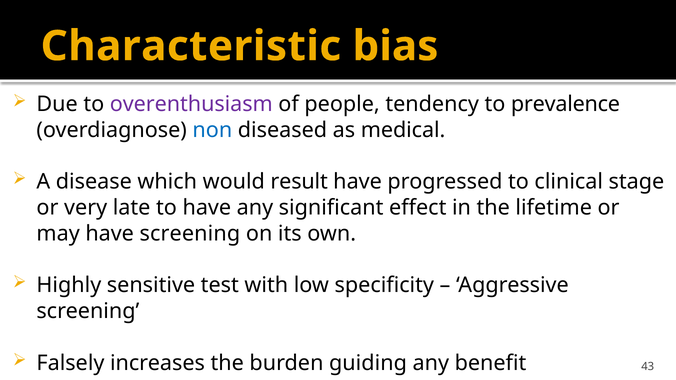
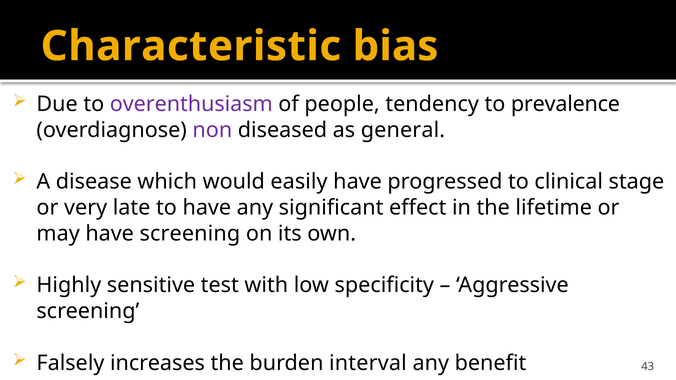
non colour: blue -> purple
medical: medical -> general
result: result -> easily
guiding: guiding -> interval
